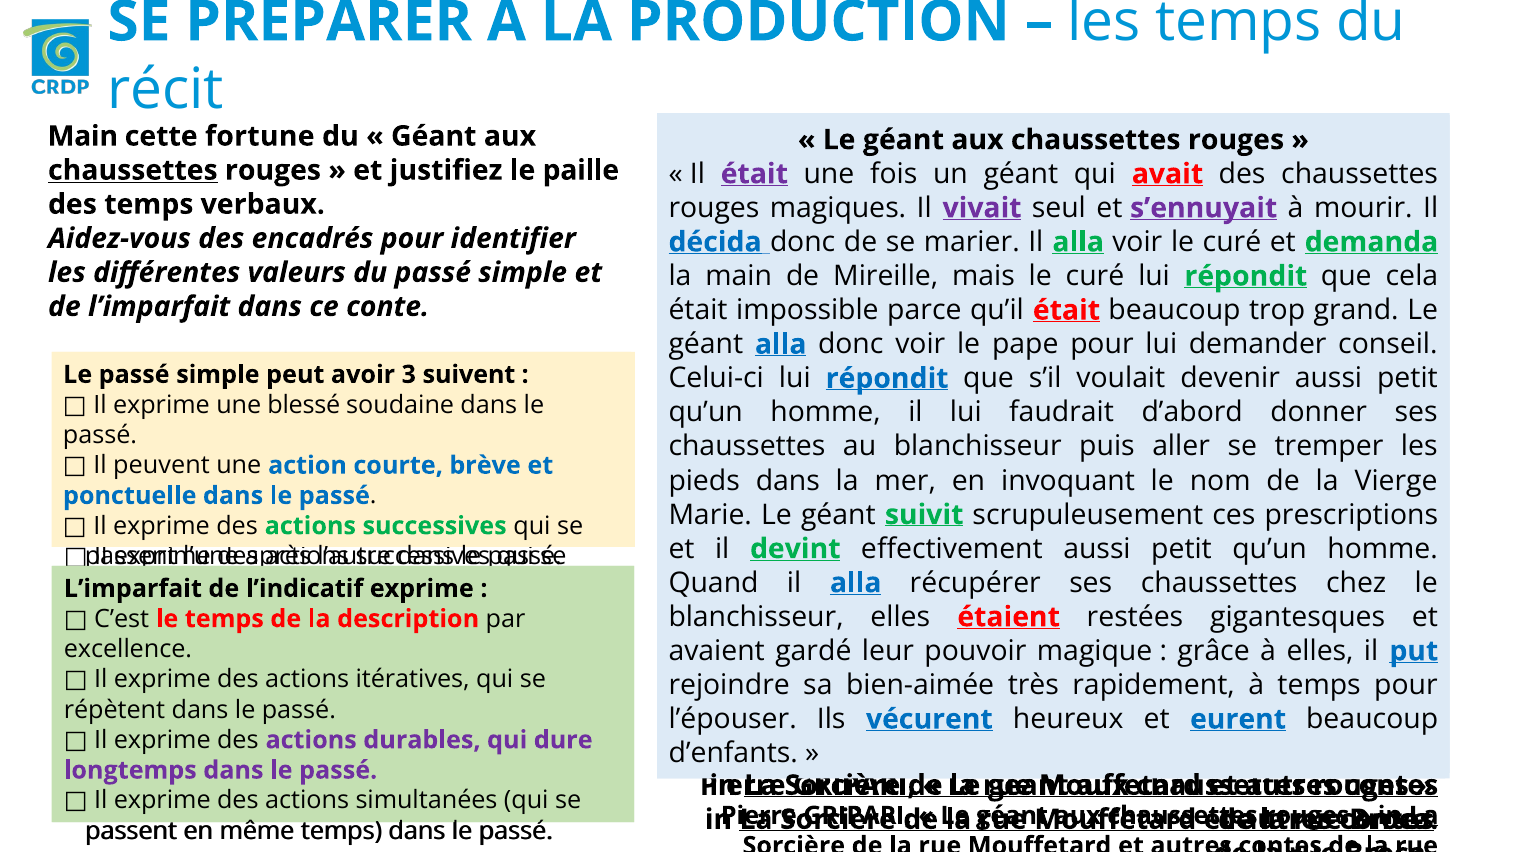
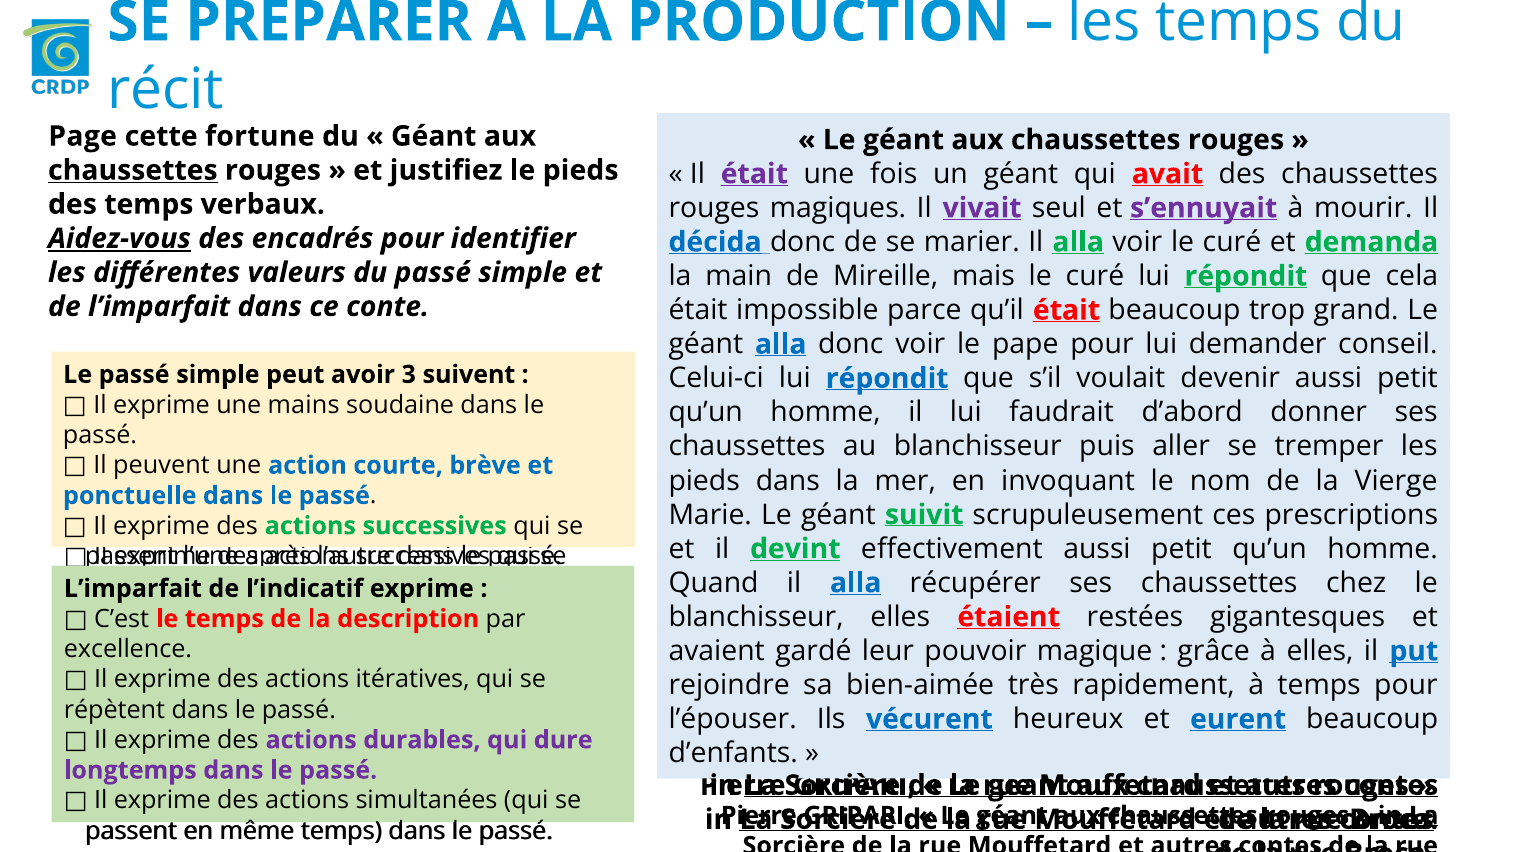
Main at (83, 136): Main -> Page
le paille: paille -> pieds
Aidez-vous underline: none -> present
blessé: blessé -> mains
